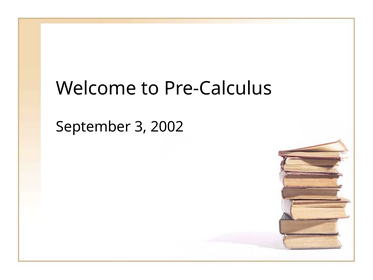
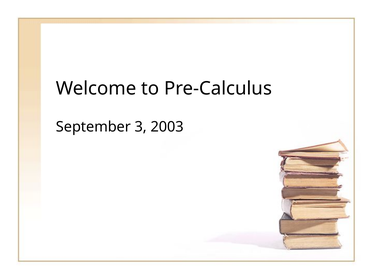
2002: 2002 -> 2003
